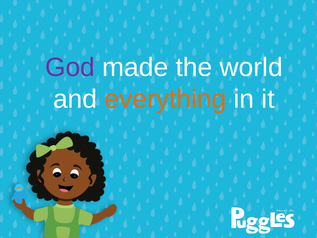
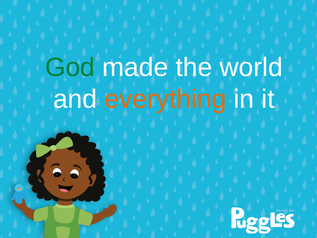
God colour: purple -> green
